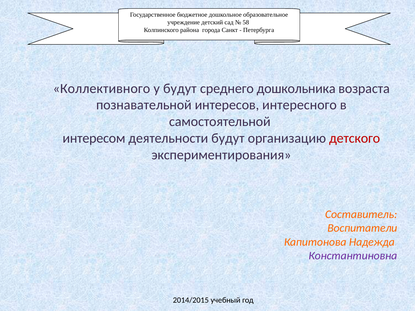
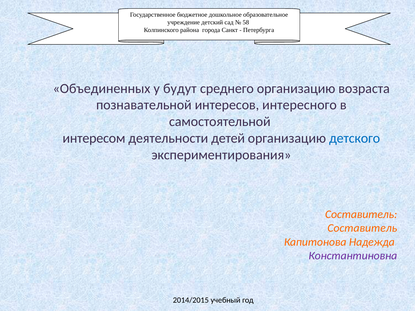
Коллективного: Коллективного -> Объединенных
среднего дошкольника: дошкольника -> организацию
деятельности будут: будут -> детей
детского colour: red -> blue
Воспитатели at (362, 228): Воспитатели -> Составитель
